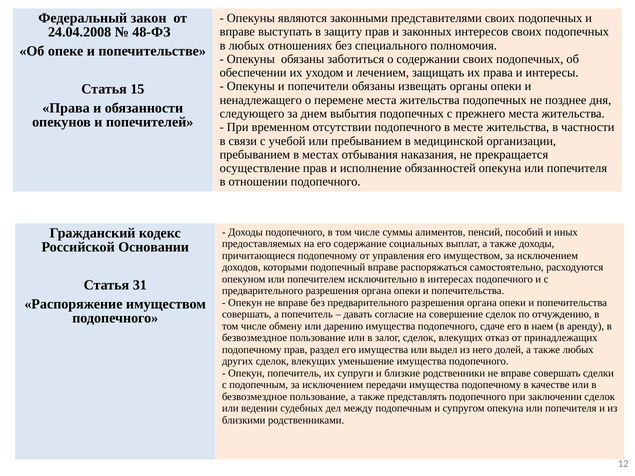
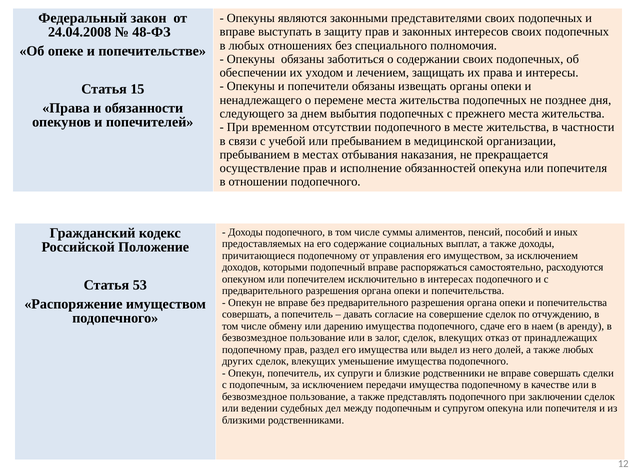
Основании: Основании -> Положение
31: 31 -> 53
